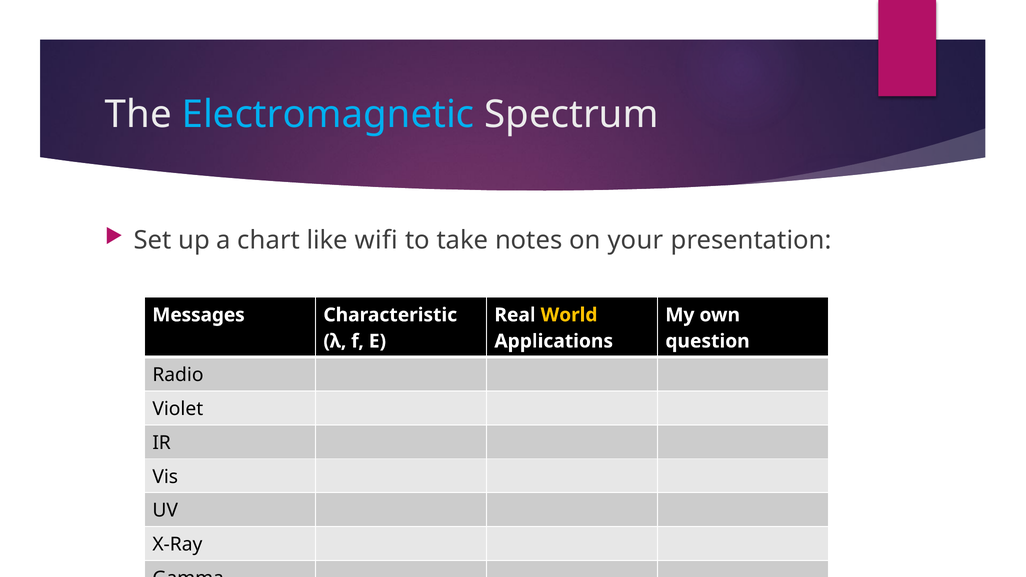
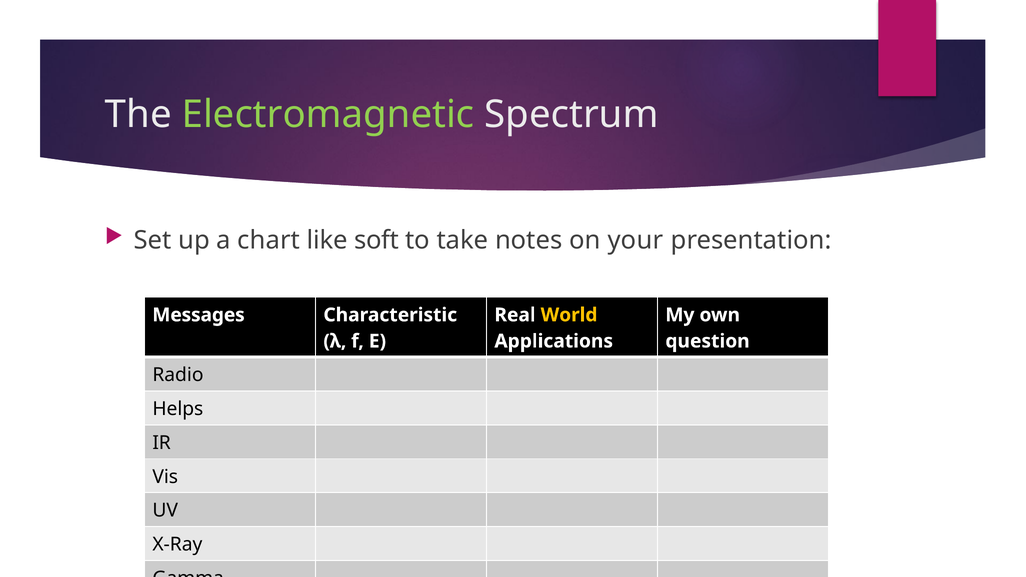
Electromagnetic colour: light blue -> light green
wifi: wifi -> soft
Violet: Violet -> Helps
